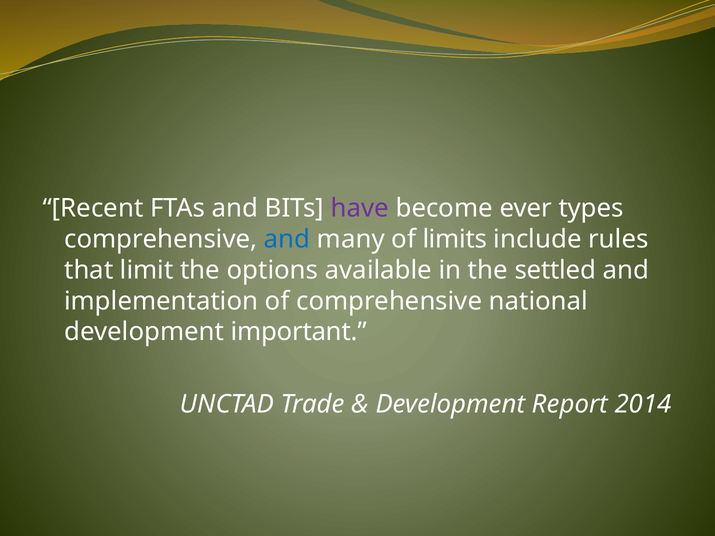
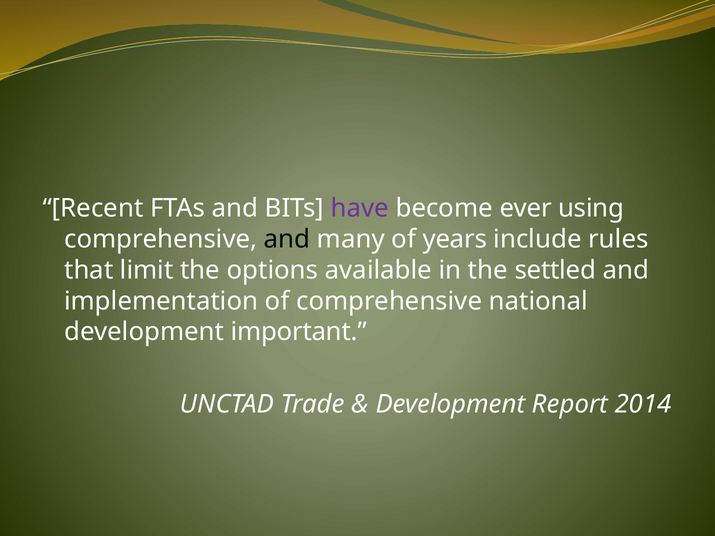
types: types -> using
and at (287, 239) colour: blue -> black
limits: limits -> years
